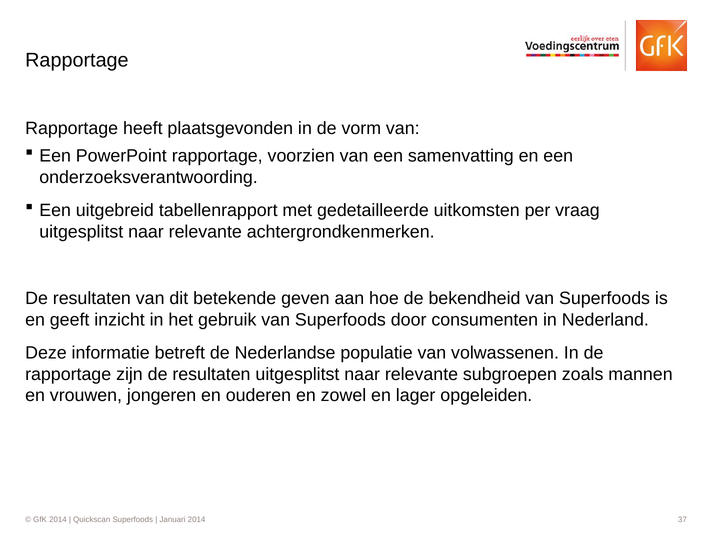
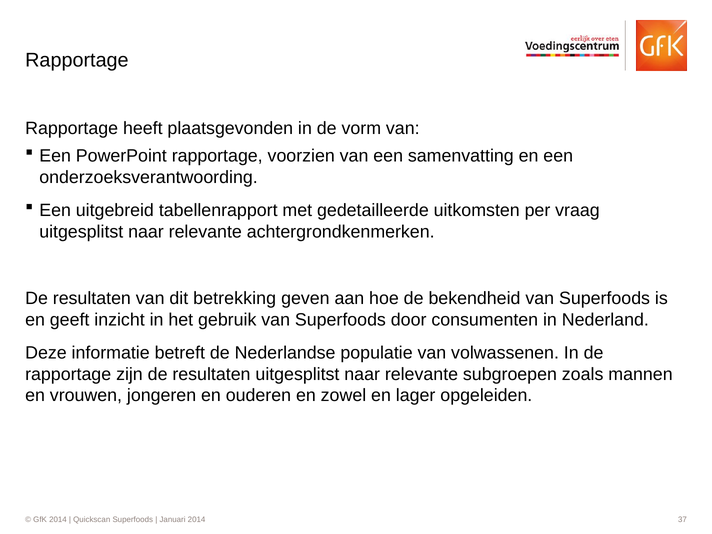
betekende: betekende -> betrekking
